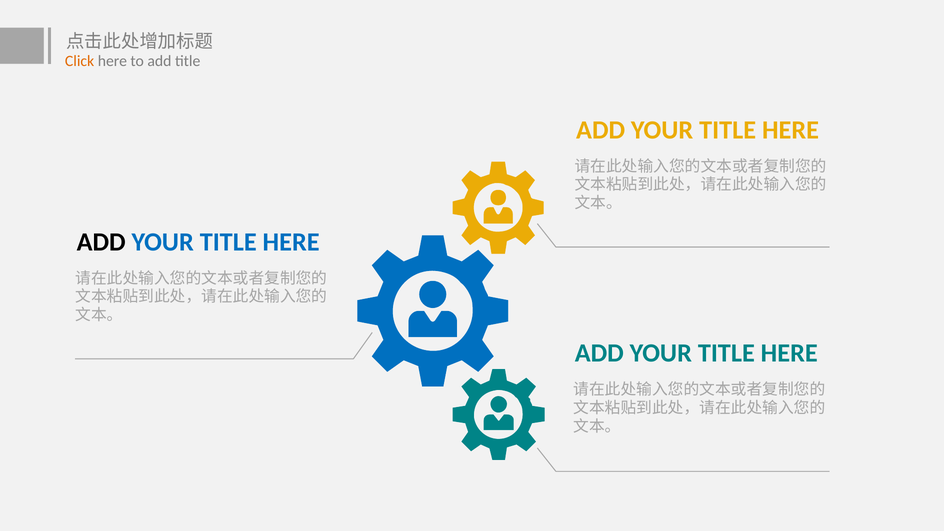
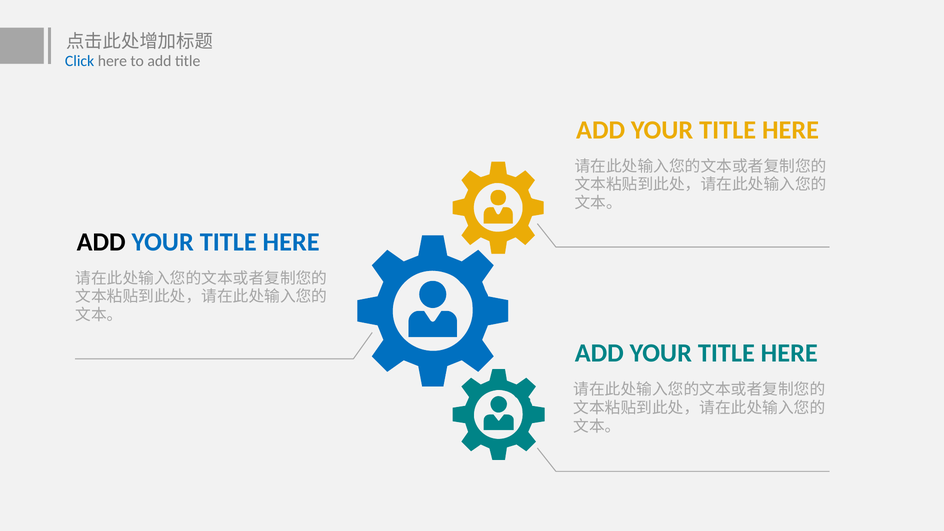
Click colour: orange -> blue
